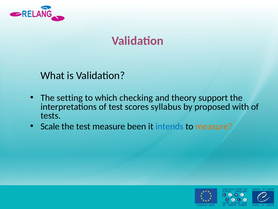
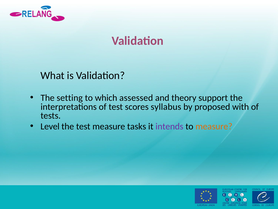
checking: checking -> assessed
Scale: Scale -> Level
been: been -> tasks
intends colour: blue -> purple
